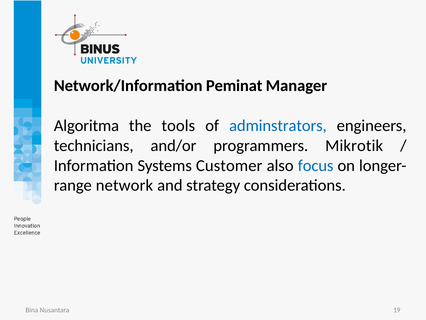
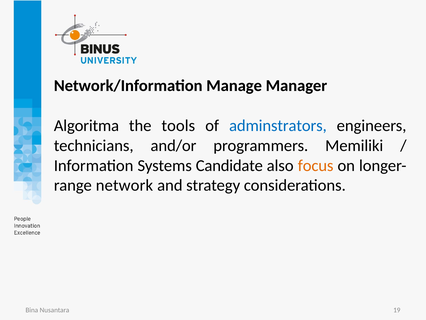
Peminat: Peminat -> Manage
Mikrotik: Mikrotik -> Memiliki
Customer: Customer -> Candidate
focus colour: blue -> orange
